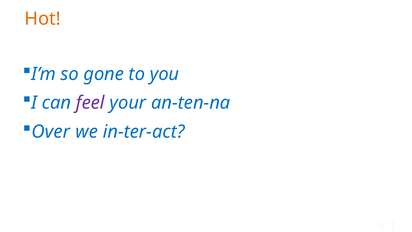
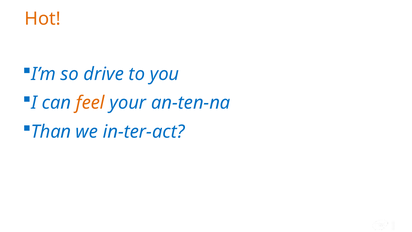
gone: gone -> drive
feel colour: purple -> orange
Over: Over -> Than
